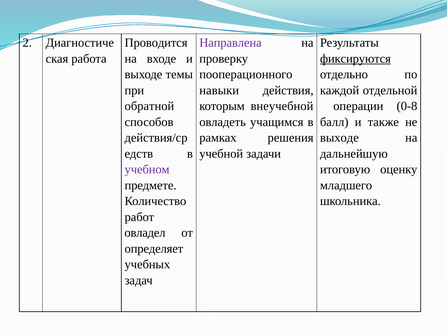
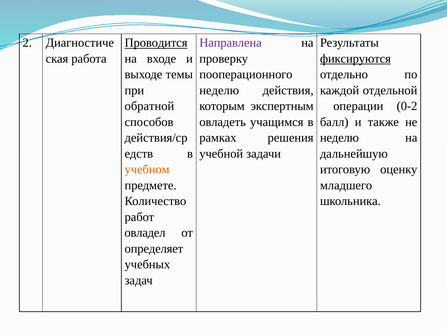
Проводится underline: none -> present
навыки at (219, 90): навыки -> неделю
внеучебной: внеучебной -> экспертным
0-8: 0-8 -> 0-2
выходе at (339, 138): выходе -> неделю
учебном colour: purple -> orange
